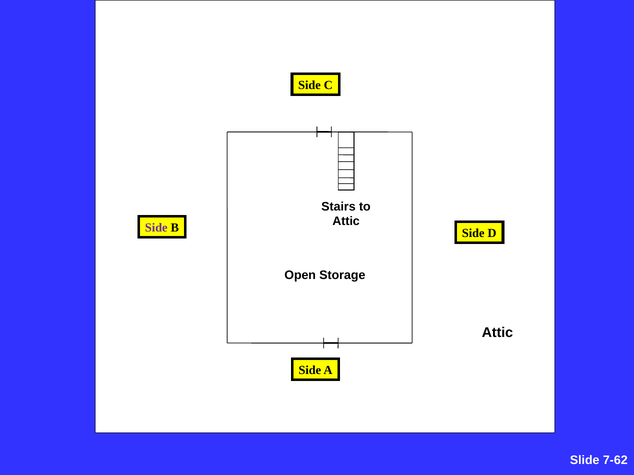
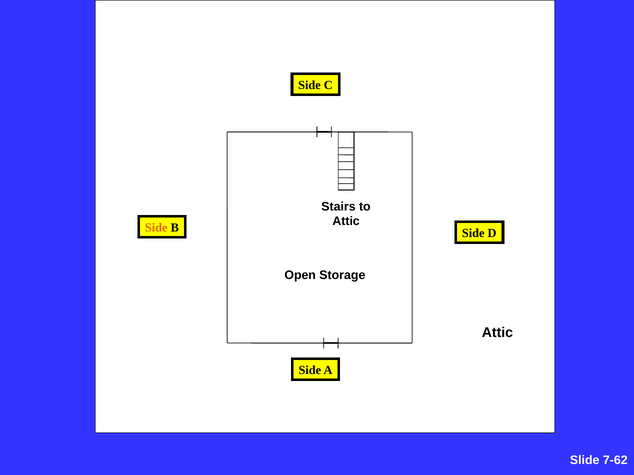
Side at (156, 228) colour: purple -> orange
